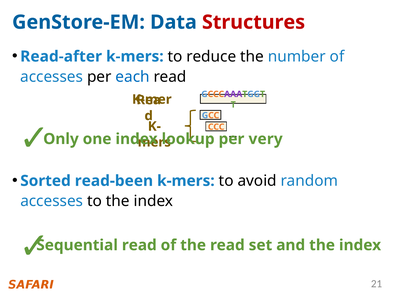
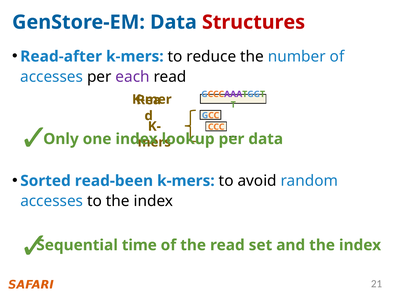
each colour: blue -> purple
very at (266, 139): very -> data
Sequential read: read -> time
